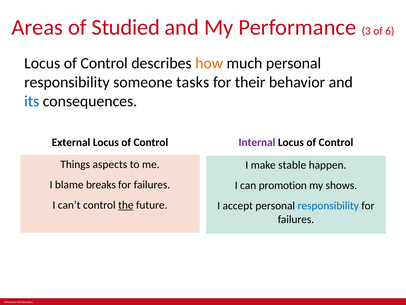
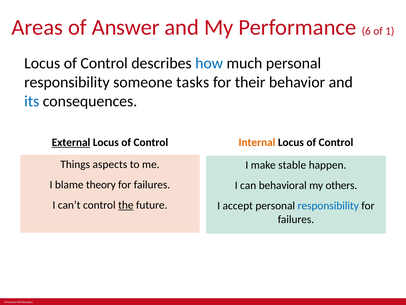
Studied: Studied -> Answer
3: 3 -> 6
6: 6 -> 1
how colour: orange -> blue
External underline: none -> present
Internal colour: purple -> orange
breaks: breaks -> theory
promotion: promotion -> behavioral
shows: shows -> others
